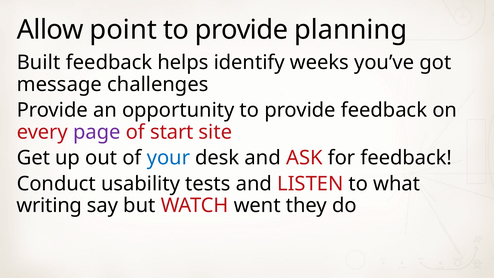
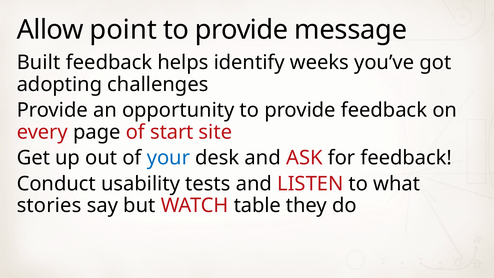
planning: planning -> message
message: message -> adopting
page colour: purple -> black
writing: writing -> stories
went: went -> table
